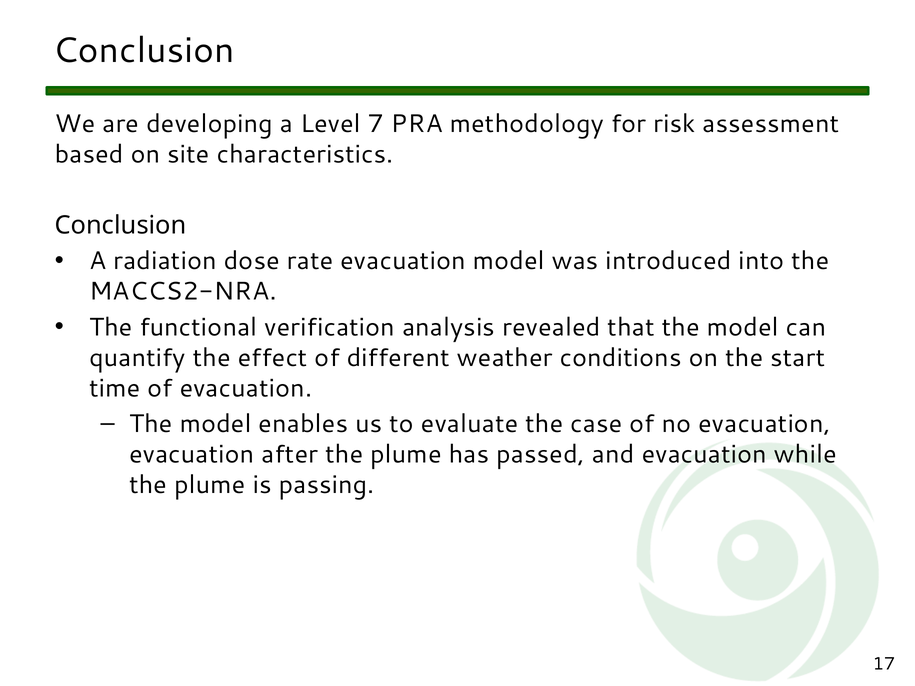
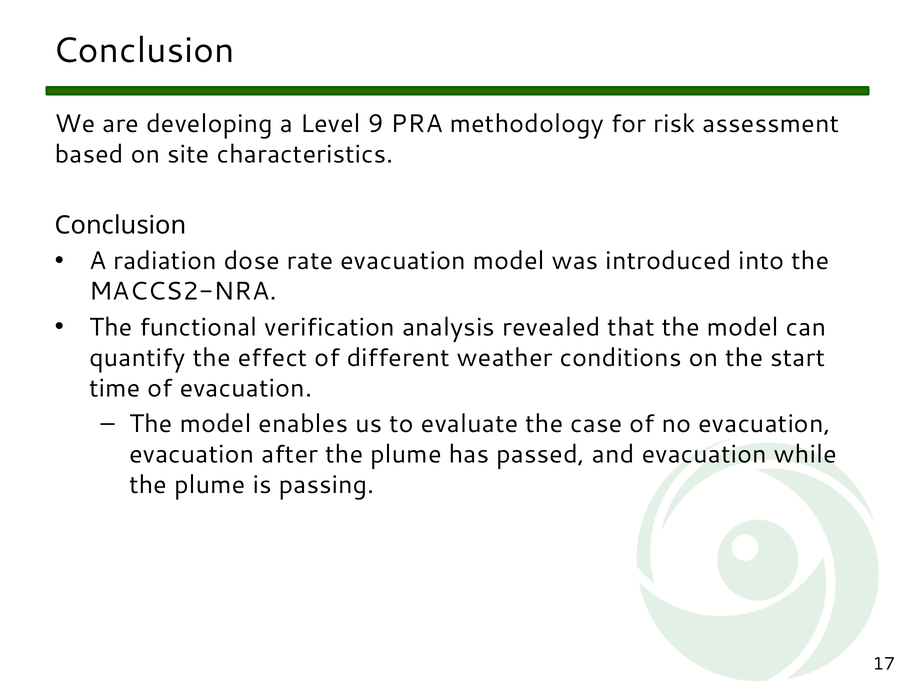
7: 7 -> 9
